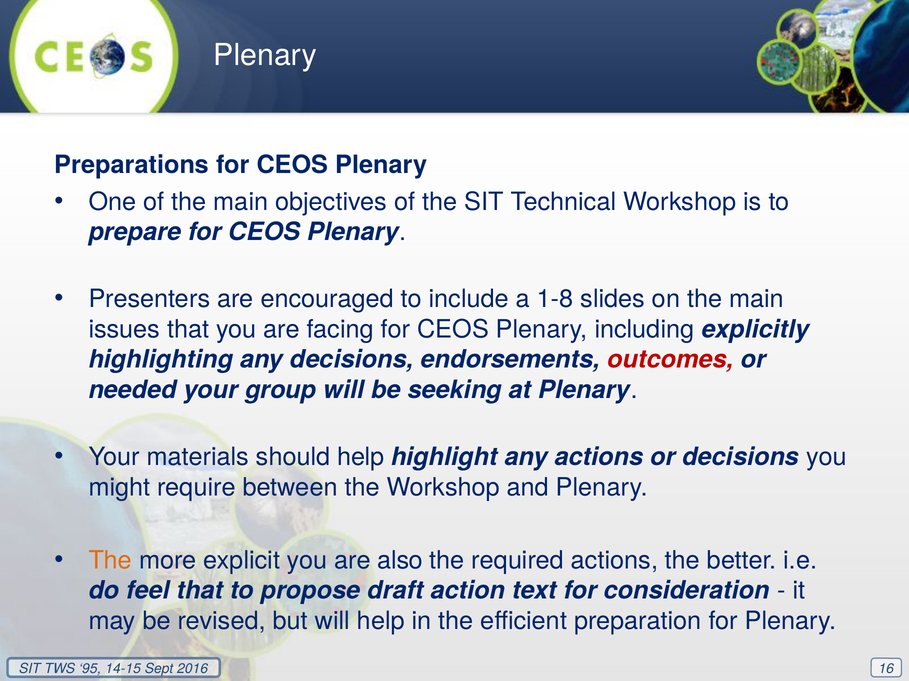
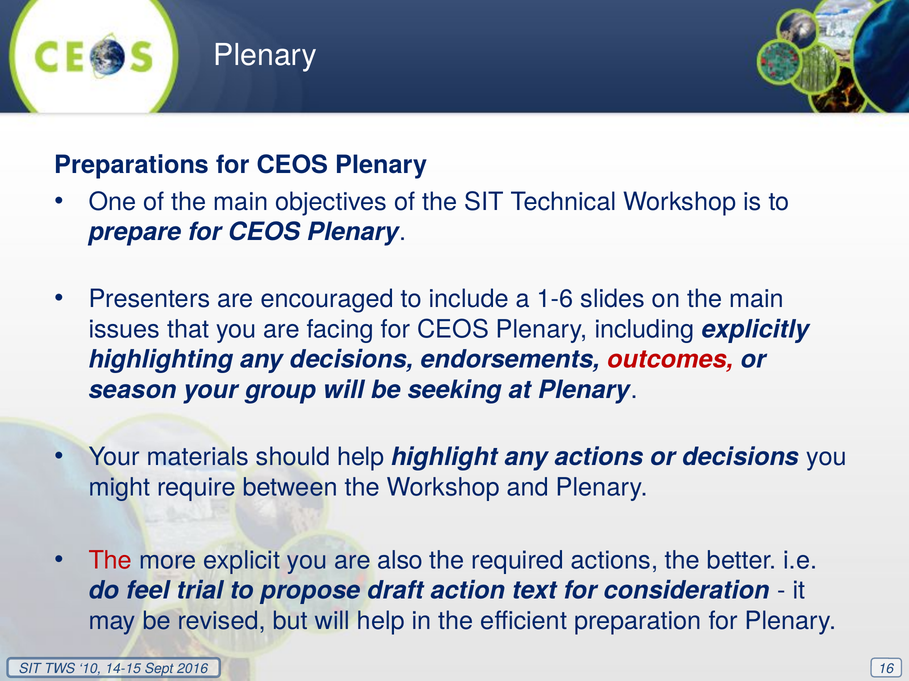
1-8: 1-8 -> 1-6
needed: needed -> season
The at (110, 561) colour: orange -> red
feel that: that -> trial
95: 95 -> 10
